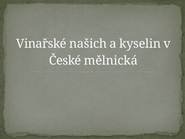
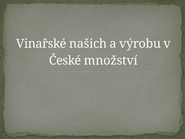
kyselin: kyselin -> výrobu
mělnická: mělnická -> množství
